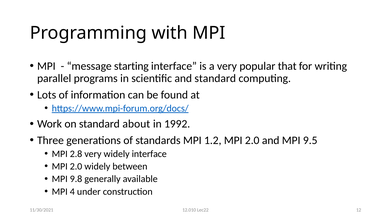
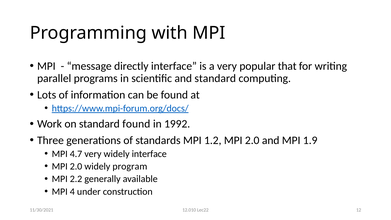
starting: starting -> directly
standard about: about -> found
9.5: 9.5 -> 1.9
2.8: 2.8 -> 4.7
between: between -> program
9.8: 9.8 -> 2.2
